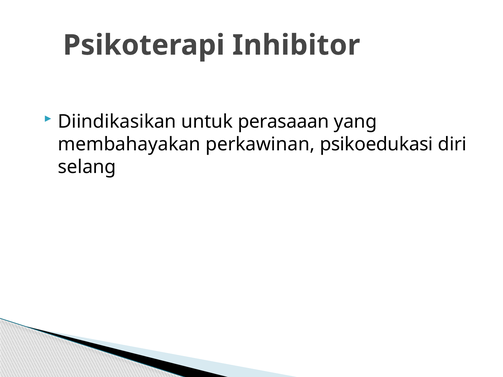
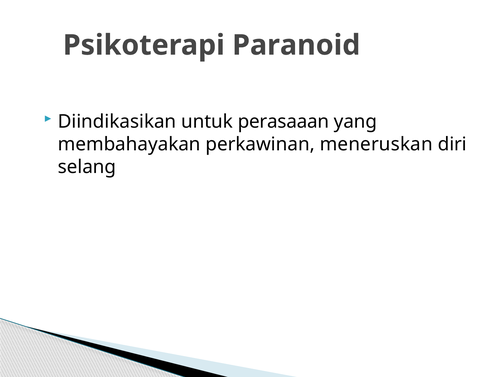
Inhibitor: Inhibitor -> Paranoid
psikoedukasi: psikoedukasi -> meneruskan
